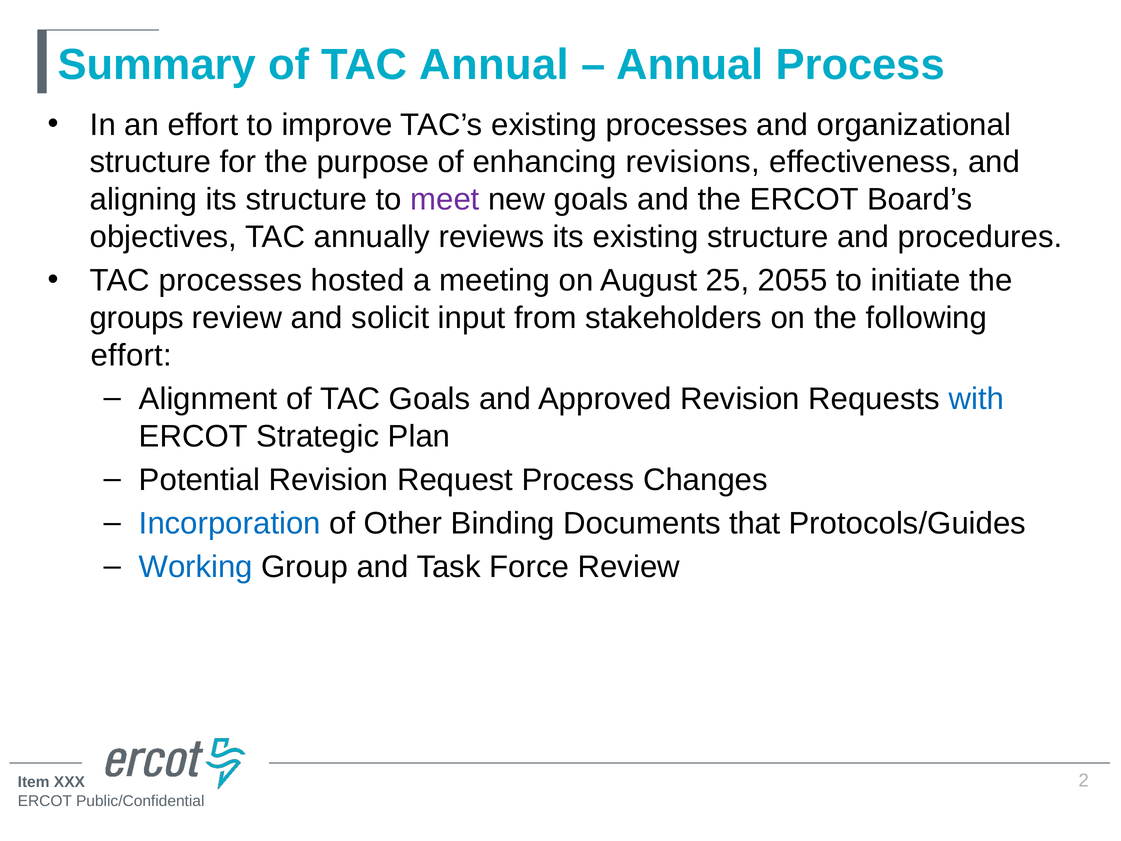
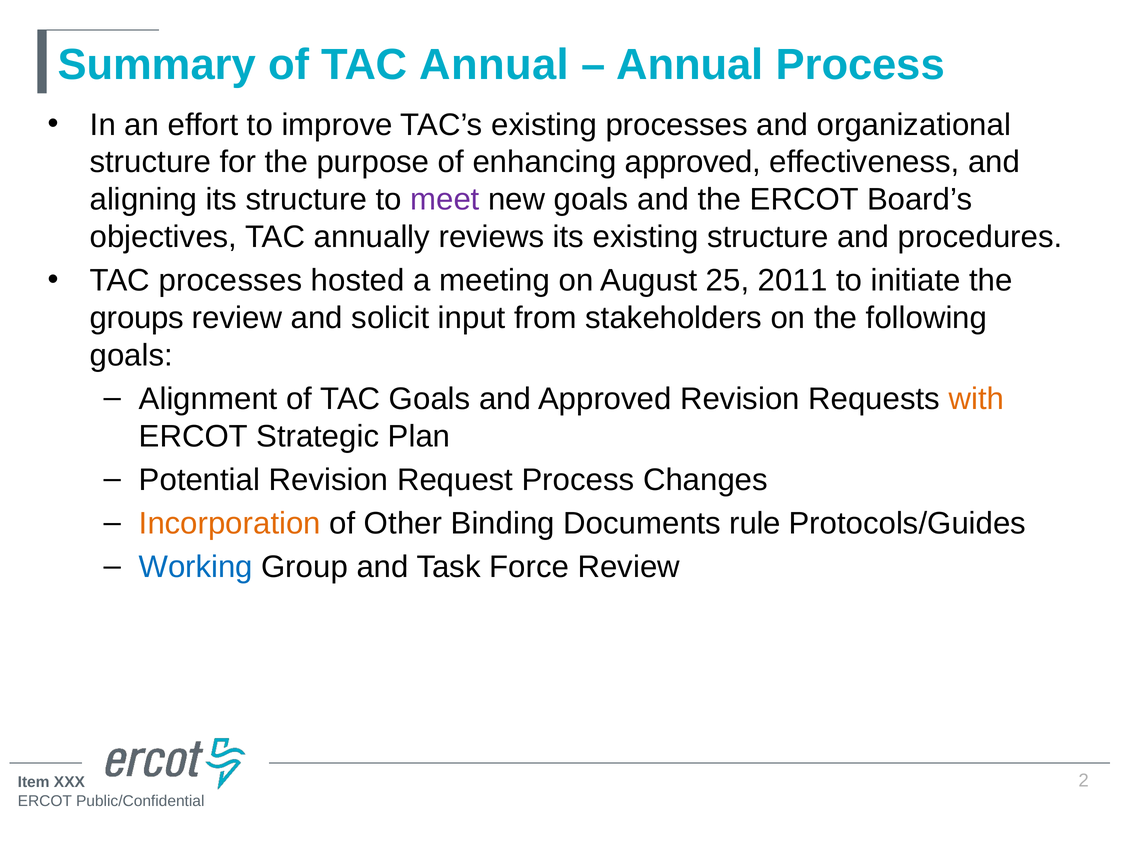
enhancing revisions: revisions -> approved
2055: 2055 -> 2011
effort at (131, 355): effort -> goals
with colour: blue -> orange
Incorporation colour: blue -> orange
that: that -> rule
